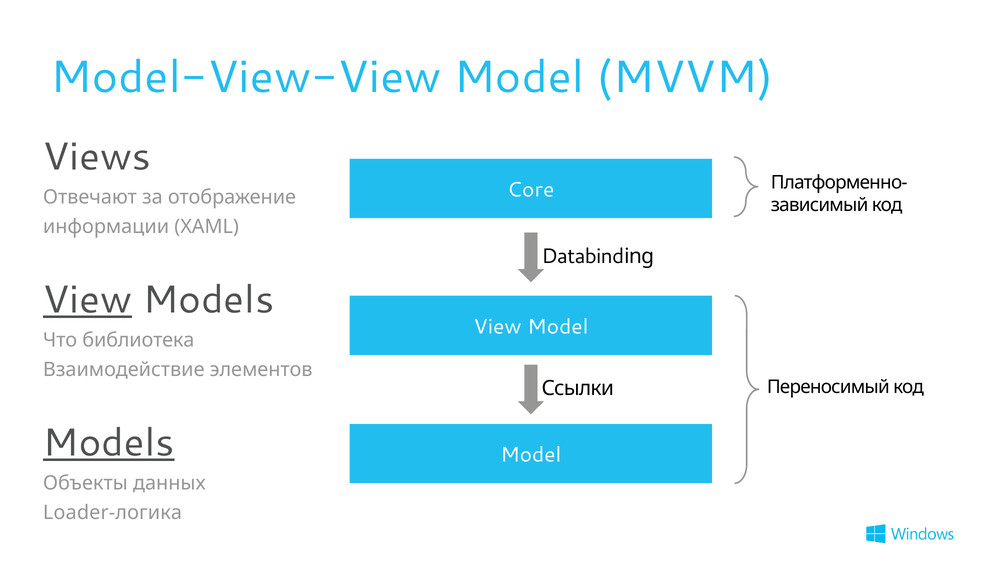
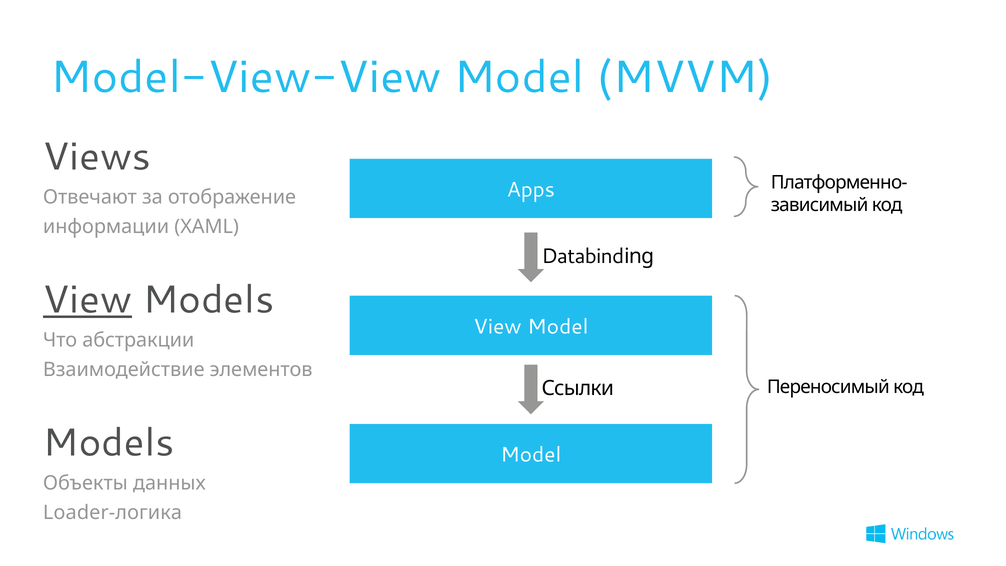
Core: Core -> Apps
библиотека: библиотека -> абстракции
Models at (109, 443) underline: present -> none
